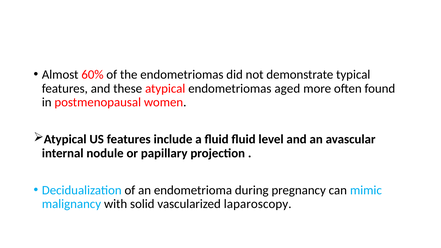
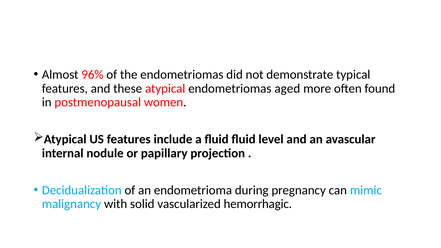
60%: 60% -> 96%
laparoscopy: laparoscopy -> hemorrhagic
